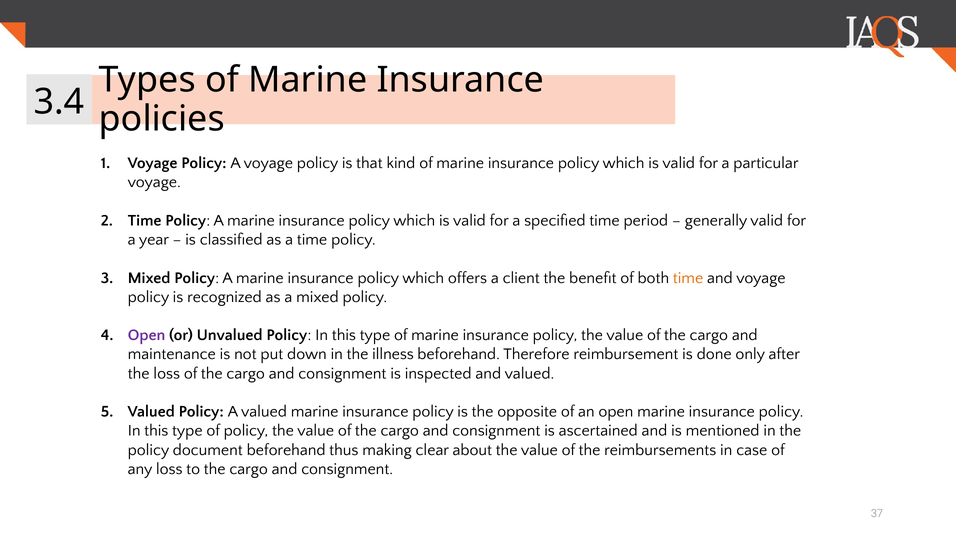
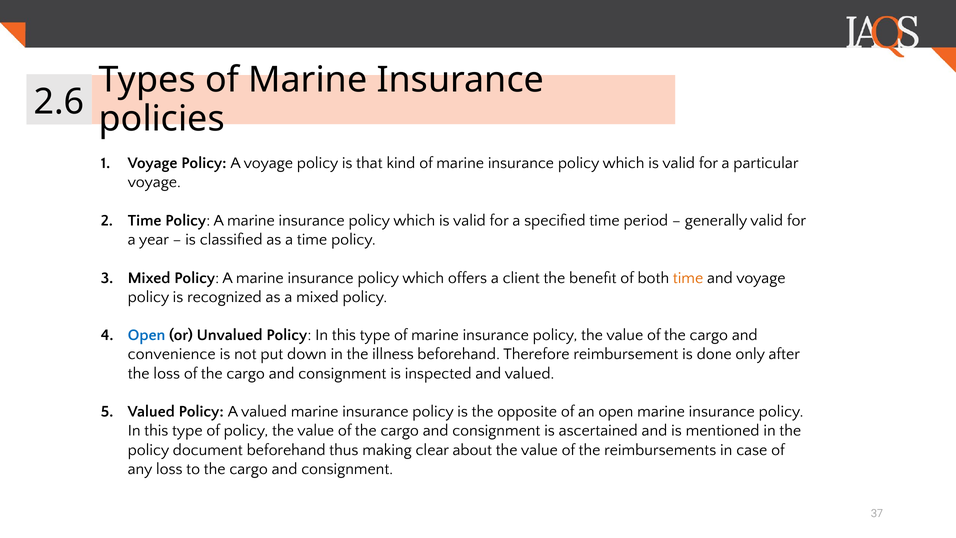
3.4: 3.4 -> 2.6
Open at (146, 335) colour: purple -> blue
maintenance: maintenance -> convenience
